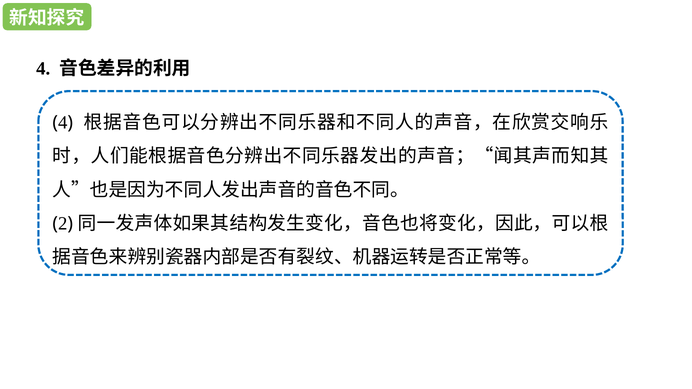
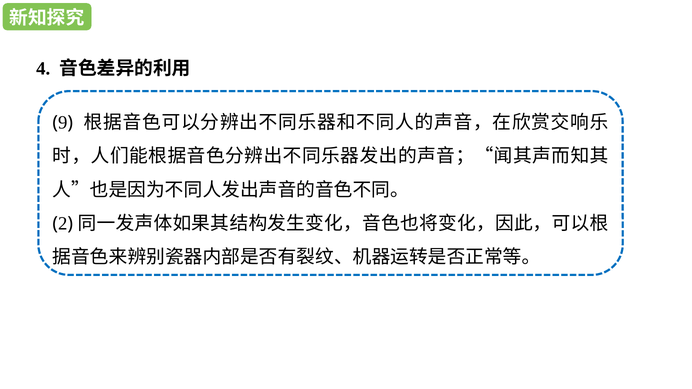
4 at (63, 123): 4 -> 9
